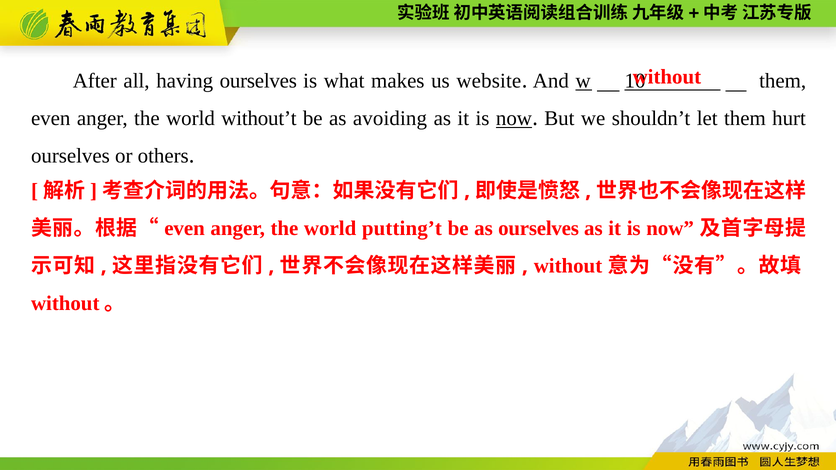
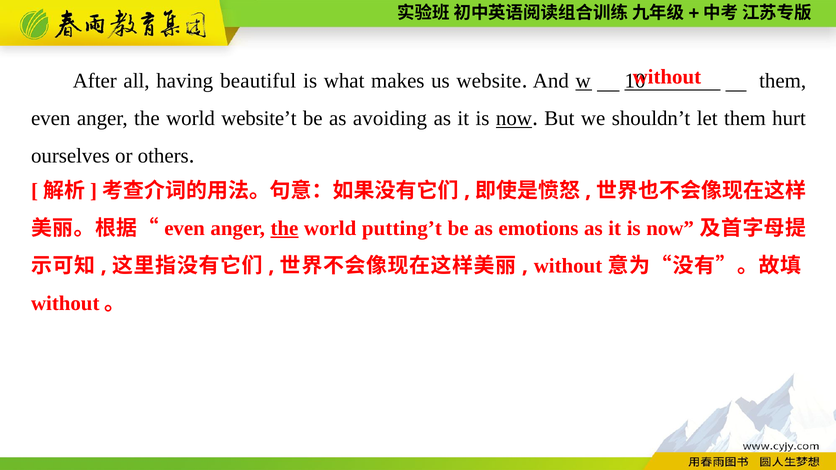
having ourselves: ourselves -> beautiful
without’t: without’t -> website’t
the at (284, 228) underline: none -> present
as ourselves: ourselves -> emotions
